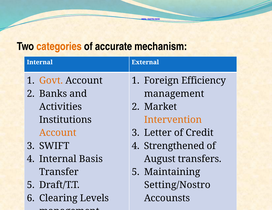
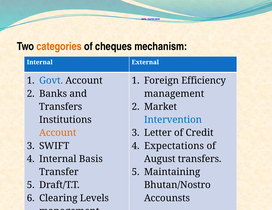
accurate: accurate -> cheques
Govt colour: orange -> blue
Activities at (61, 107): Activities -> Transfers
Intervention colour: orange -> blue
Strengthened: Strengthened -> Expectations
Setting/Nostro: Setting/Nostro -> Bhutan/Nostro
